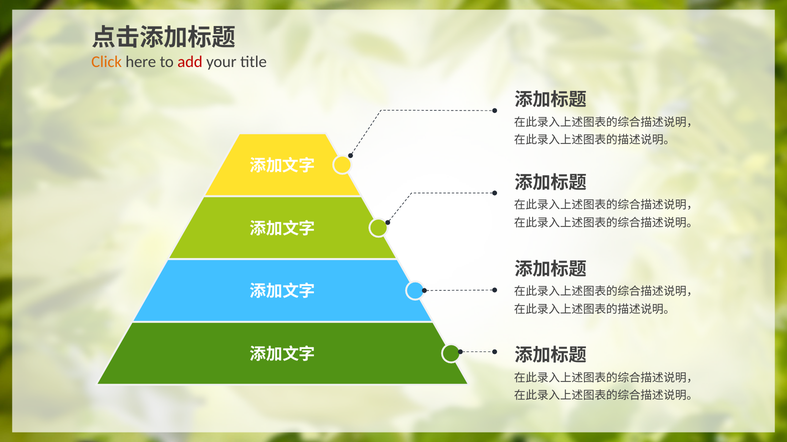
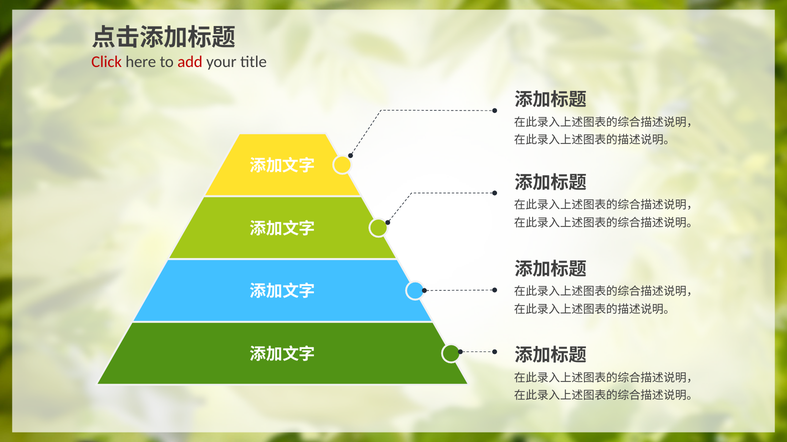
Click colour: orange -> red
